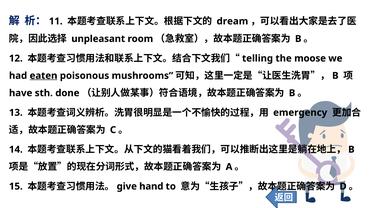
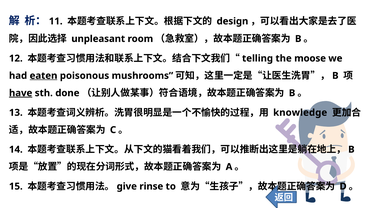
dream: dream -> design
have underline: none -> present
emergency: emergency -> knowledge
hand: hand -> rinse
